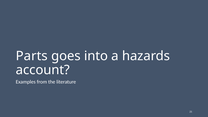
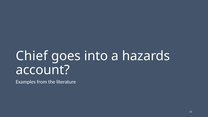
Parts: Parts -> Chief
